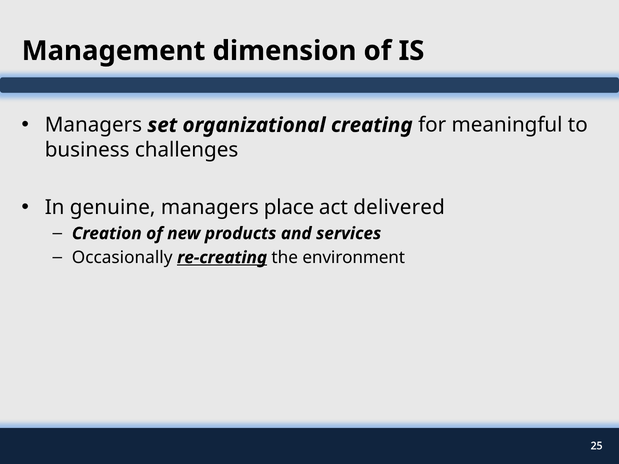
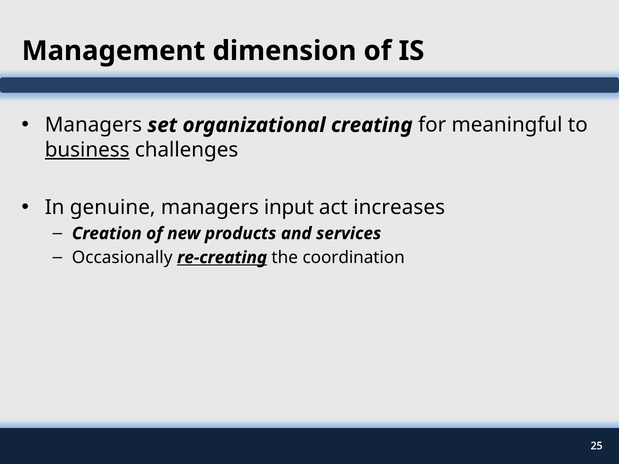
business underline: none -> present
place: place -> input
delivered: delivered -> increases
environment: environment -> coordination
